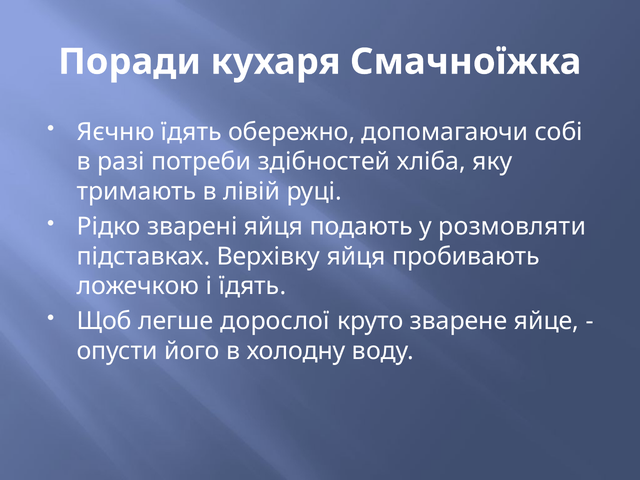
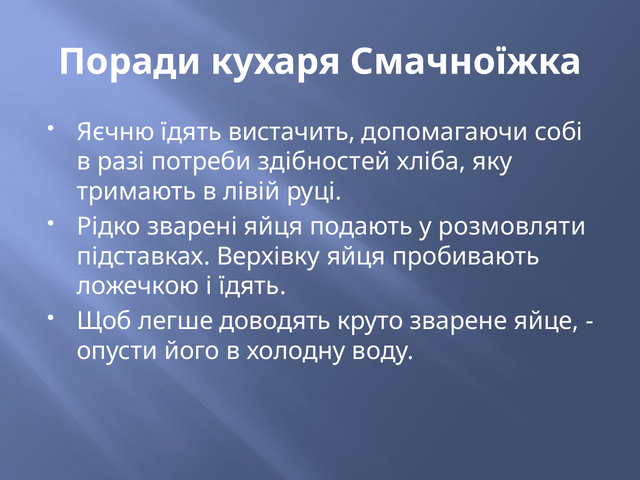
обережно: обережно -> вистачить
дорослої: дорослої -> доводять
